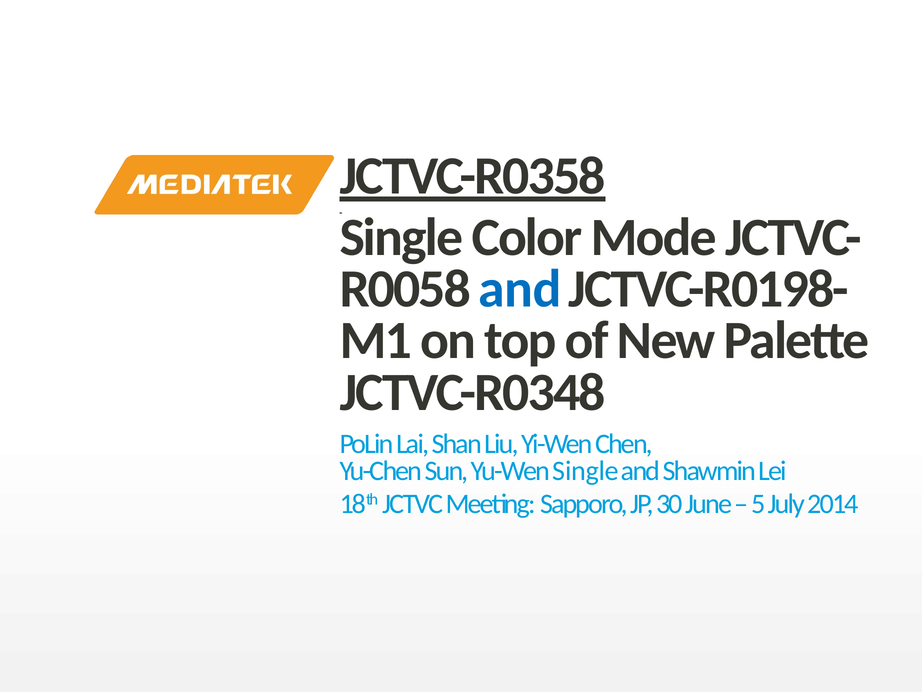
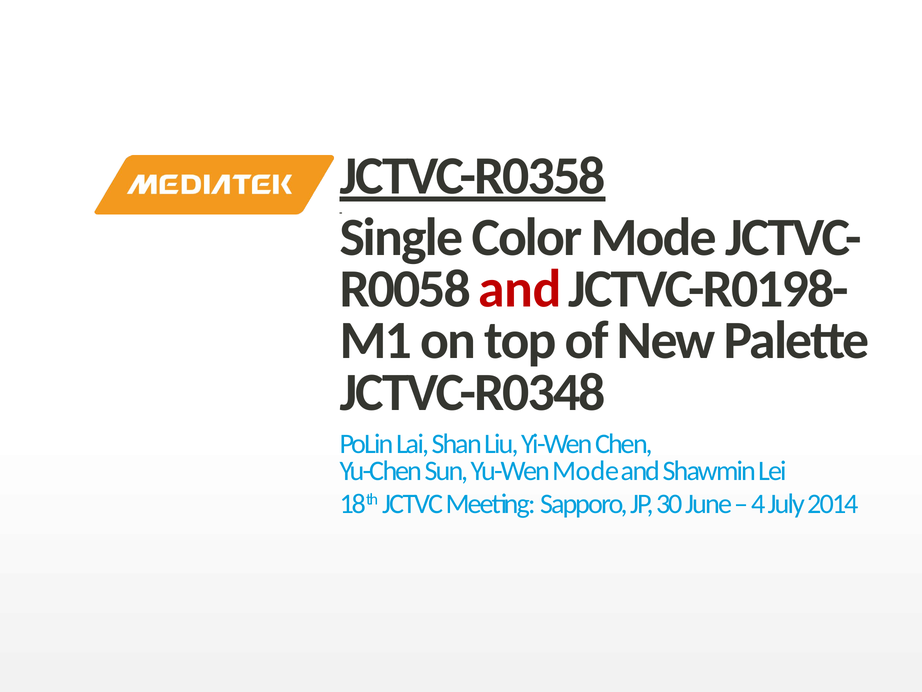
and at (520, 289) colour: blue -> red
Yu-Wen Single: Single -> Mode
5: 5 -> 4
